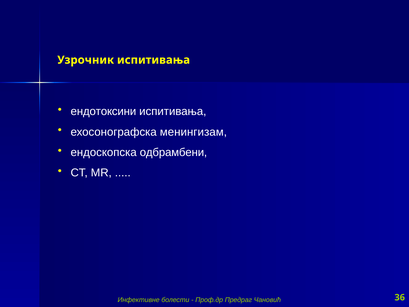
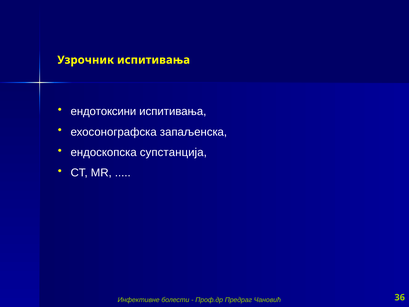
менингизам: менингизам -> запаљенска
одбрамбени: одбрамбени -> супстанција
